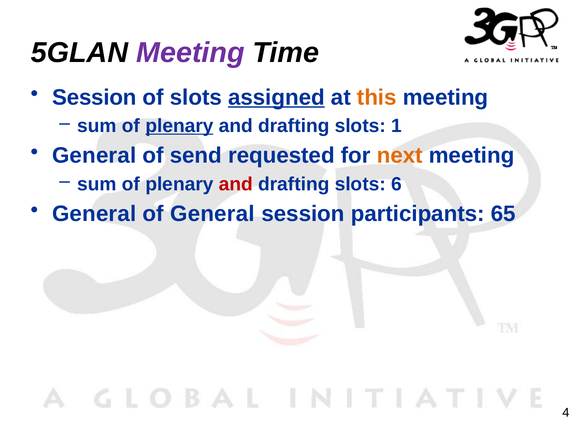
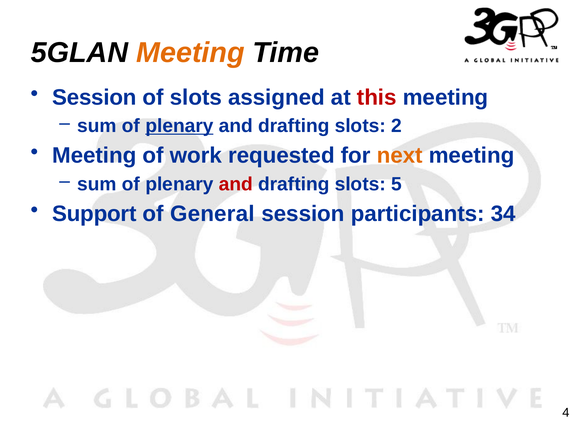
Meeting at (190, 53) colour: purple -> orange
assigned underline: present -> none
this colour: orange -> red
1: 1 -> 2
General at (94, 156): General -> Meeting
send: send -> work
6: 6 -> 5
General at (94, 214): General -> Support
65: 65 -> 34
